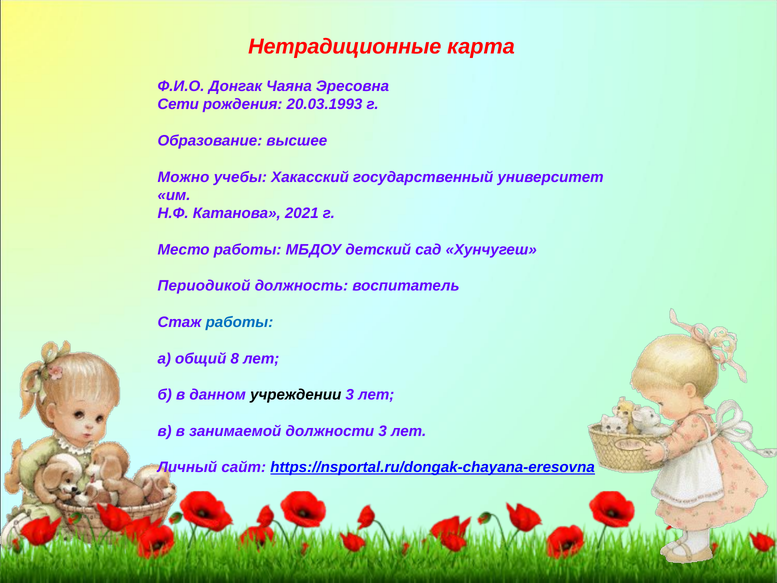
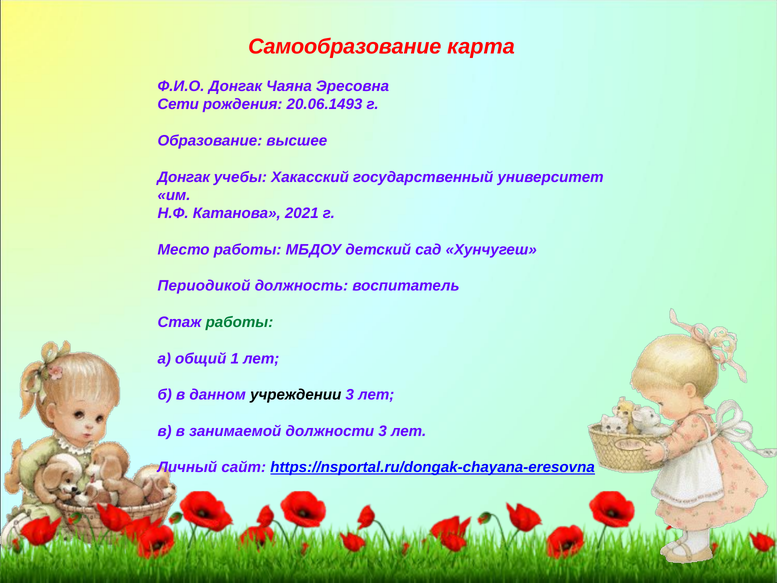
Нетрадиционные: Нетрадиционные -> Самообразование
20.03.1993: 20.03.1993 -> 20.06.1493
Можно at (183, 177): Можно -> Донгак
работы at (239, 322) colour: blue -> green
8: 8 -> 1
